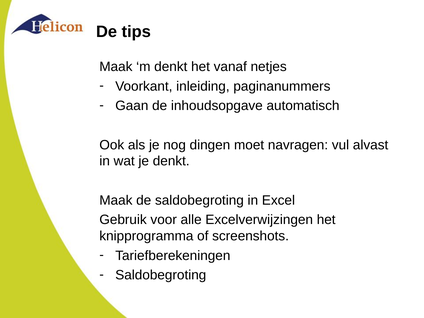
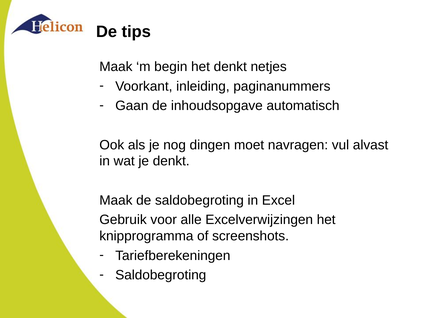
m denkt: denkt -> begin
het vanaf: vanaf -> denkt
